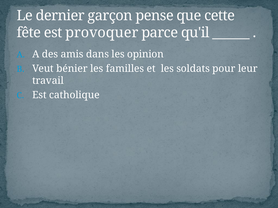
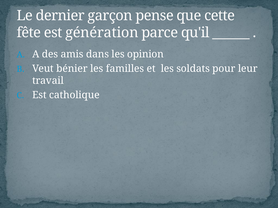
provoquer: provoquer -> génération
